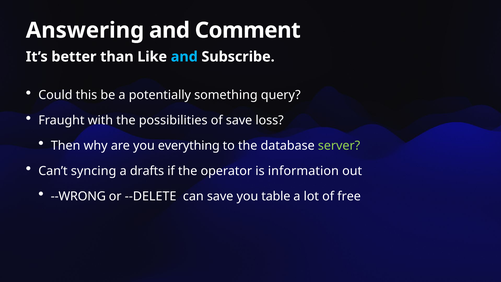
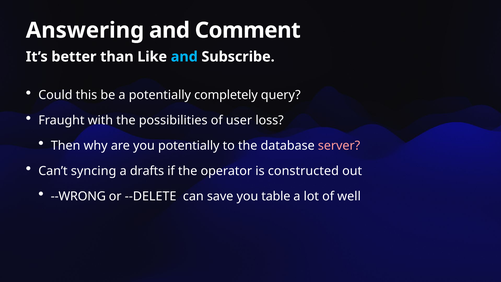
something: something -> completely
of save: save -> user
you everything: everything -> potentially
server colour: light green -> pink
information: information -> constructed
free: free -> well
